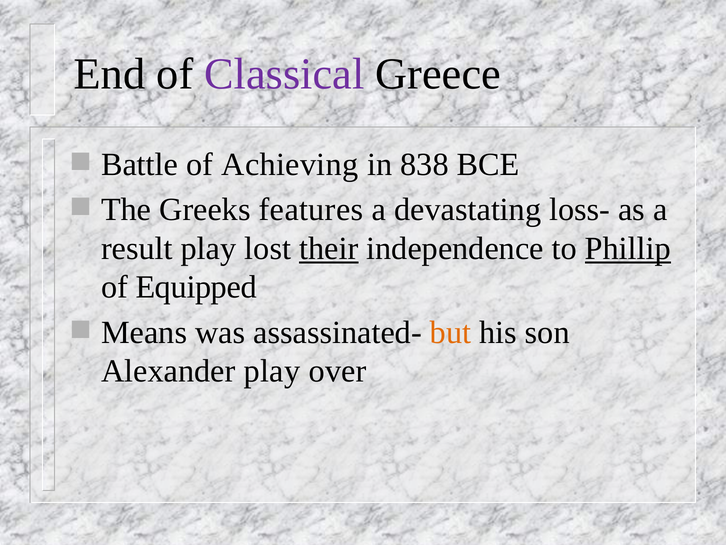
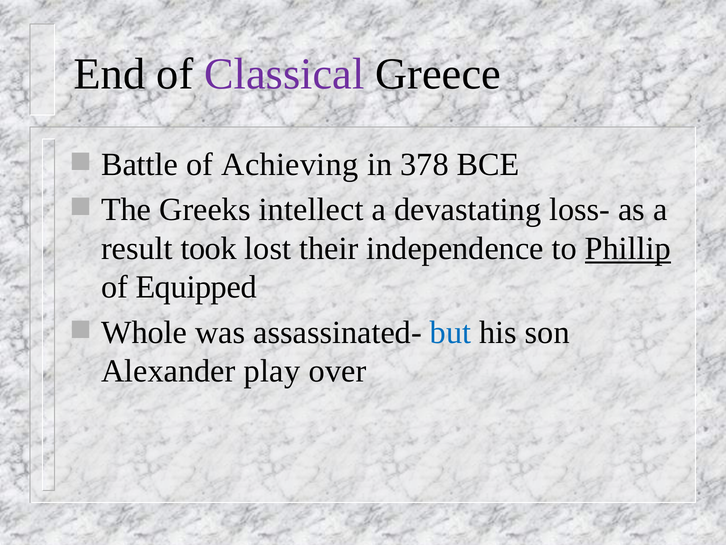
838: 838 -> 378
features: features -> intellect
result play: play -> took
their underline: present -> none
Means: Means -> Whole
but colour: orange -> blue
